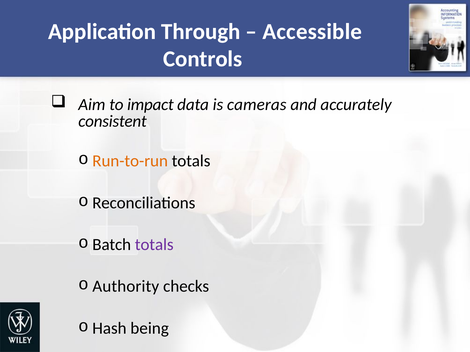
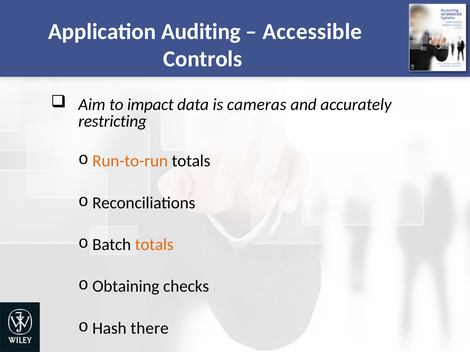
Through: Through -> Auditing
consistent: consistent -> restricting
totals at (154, 245) colour: purple -> orange
Authority: Authority -> Obtaining
being: being -> there
